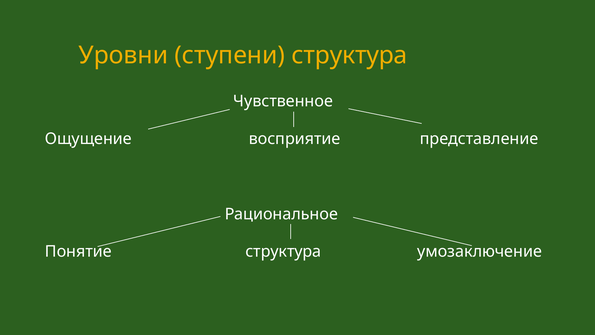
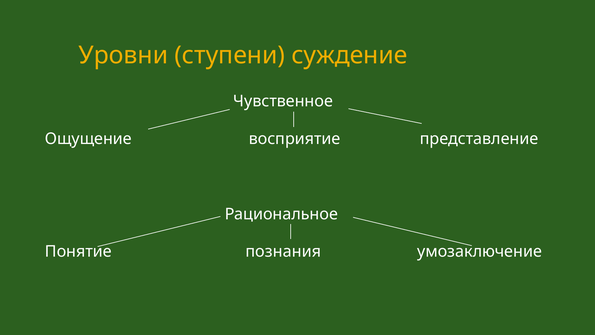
ступени структура: структура -> суждение
Понятие структура: структура -> познания
